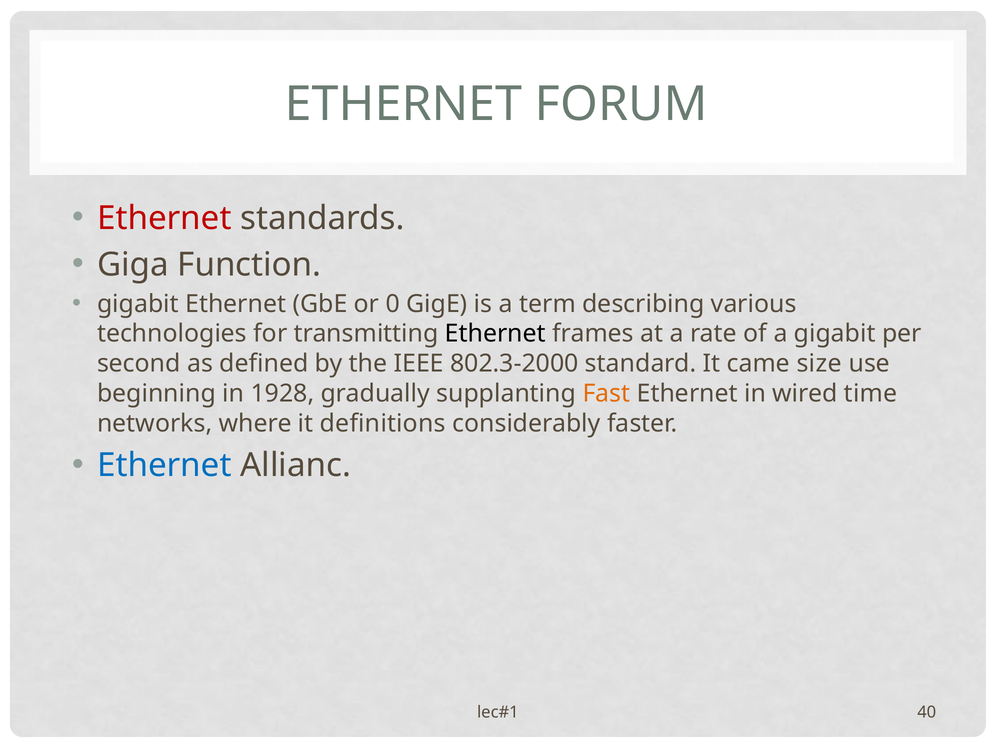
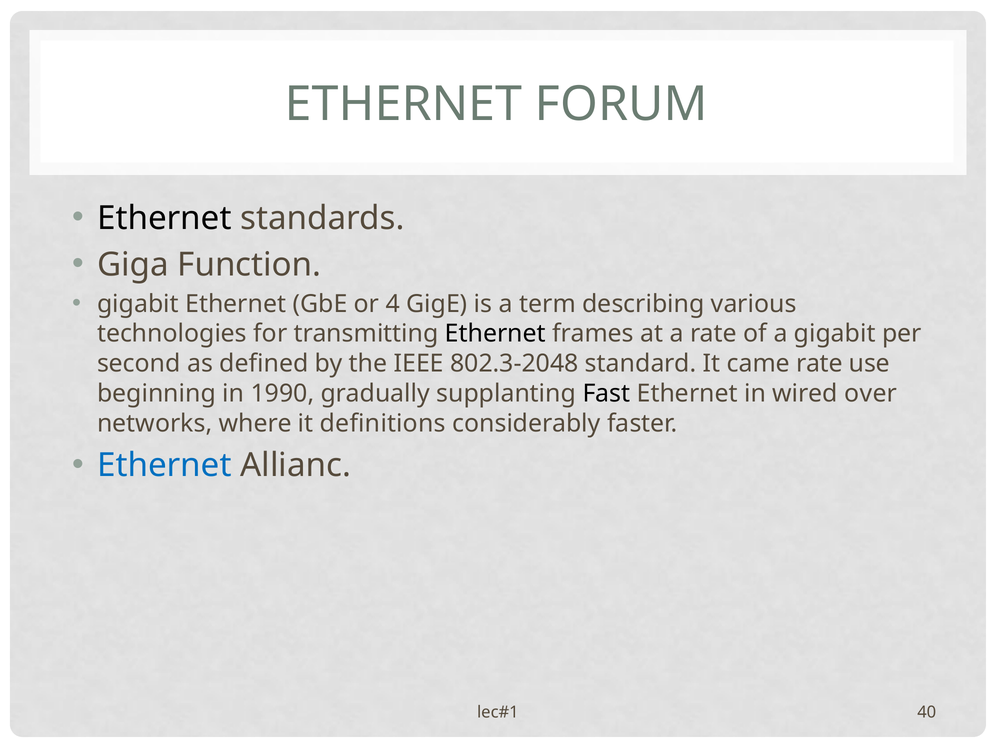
Ethernet at (164, 218) colour: red -> black
0: 0 -> 4
802.3-2000: 802.3-2000 -> 802.3-2048
came size: size -> rate
1928: 1928 -> 1990
Fast colour: orange -> black
time: time -> over
